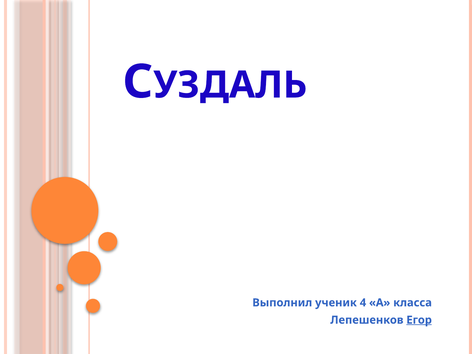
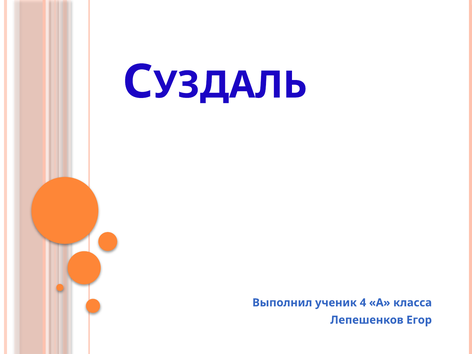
Егор underline: present -> none
